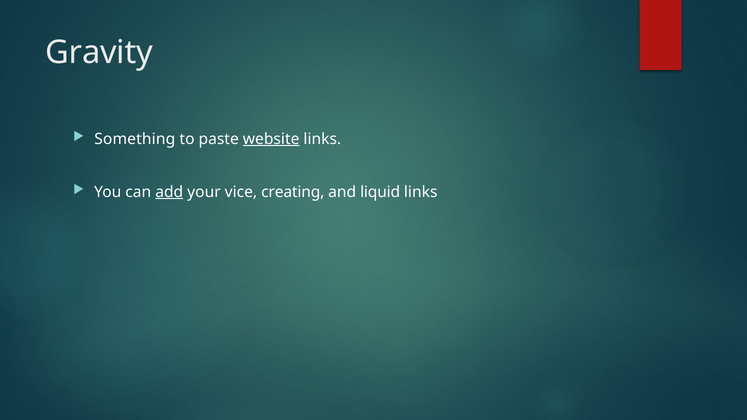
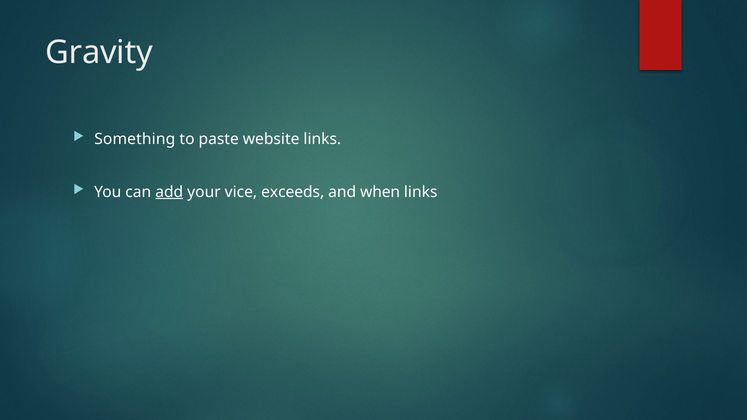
website underline: present -> none
creating: creating -> exceeds
liquid: liquid -> when
